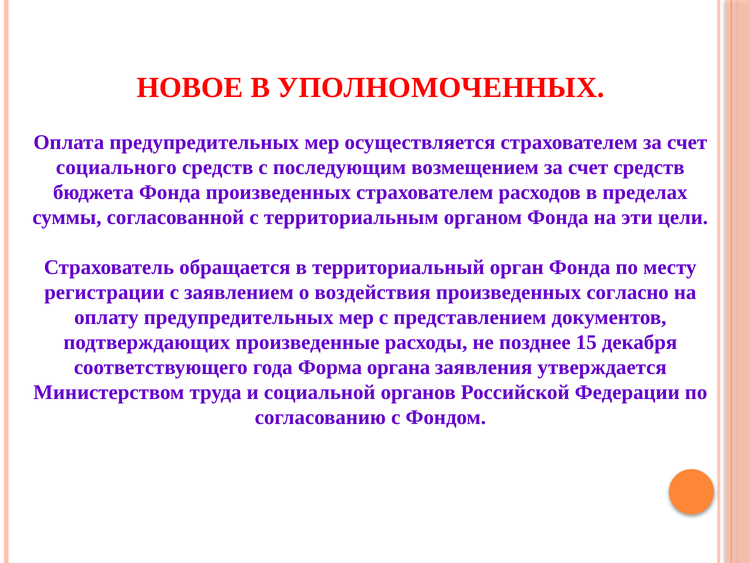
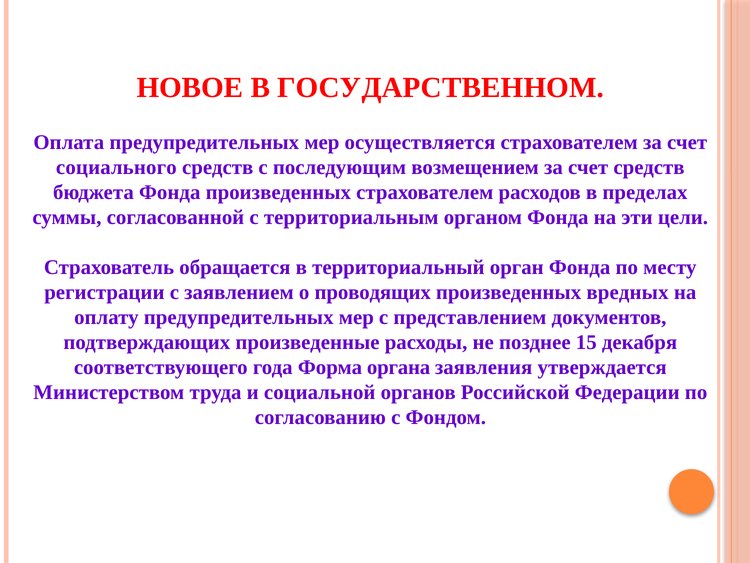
УПОЛНОМОЧЕННЫХ: УПОЛНОМОЧЕННЫХ -> ГОСУДАРСТВЕННОМ
воздействия: воздействия -> проводящих
согласно: согласно -> вредных
